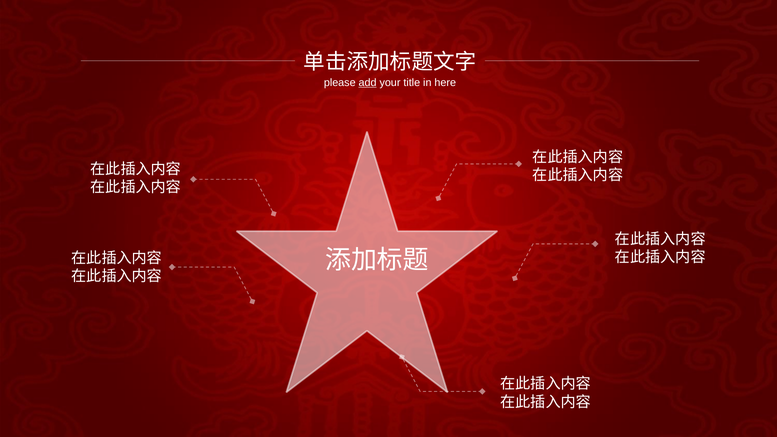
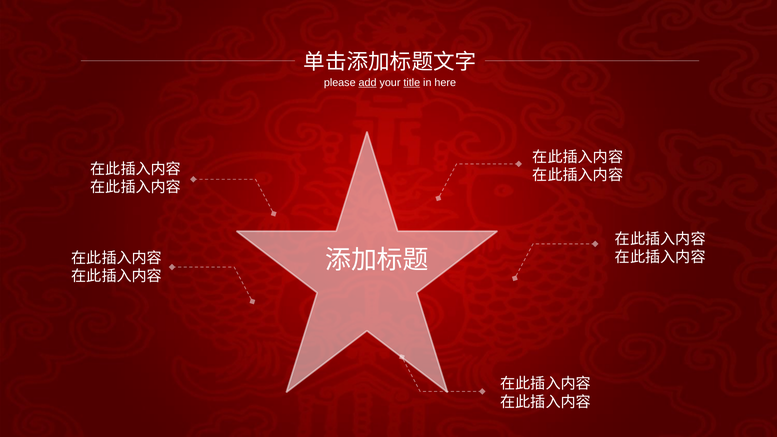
title underline: none -> present
